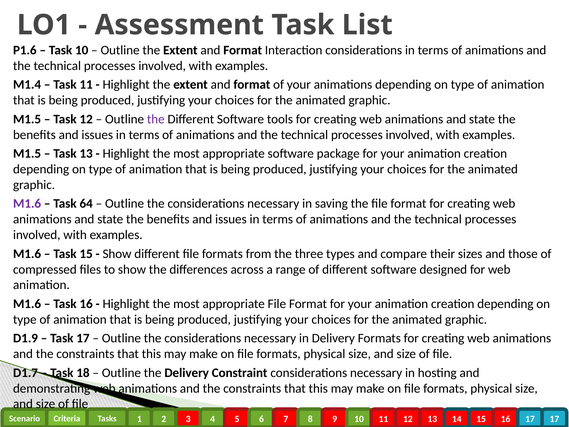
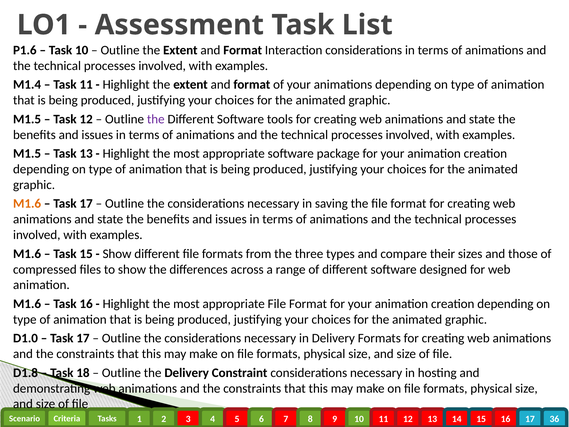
M1.6 at (27, 204) colour: purple -> orange
64 at (86, 204): 64 -> 17
D1.9: D1.9 -> D1.0
D1.7: D1.7 -> D1.8
17 17: 17 -> 36
